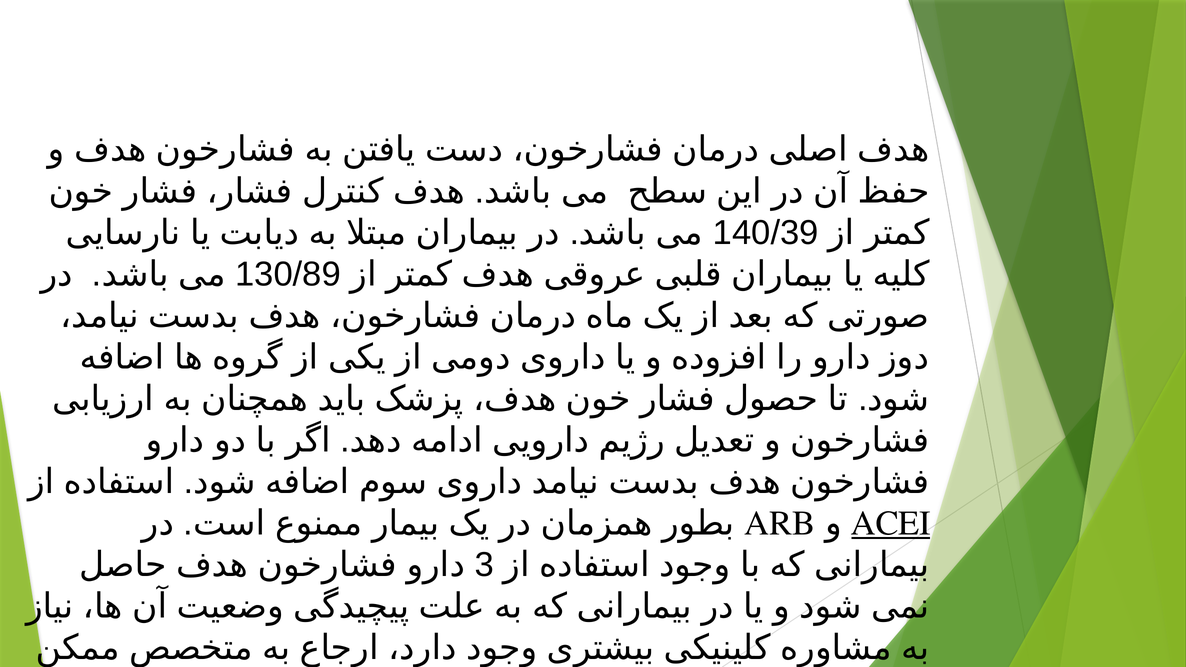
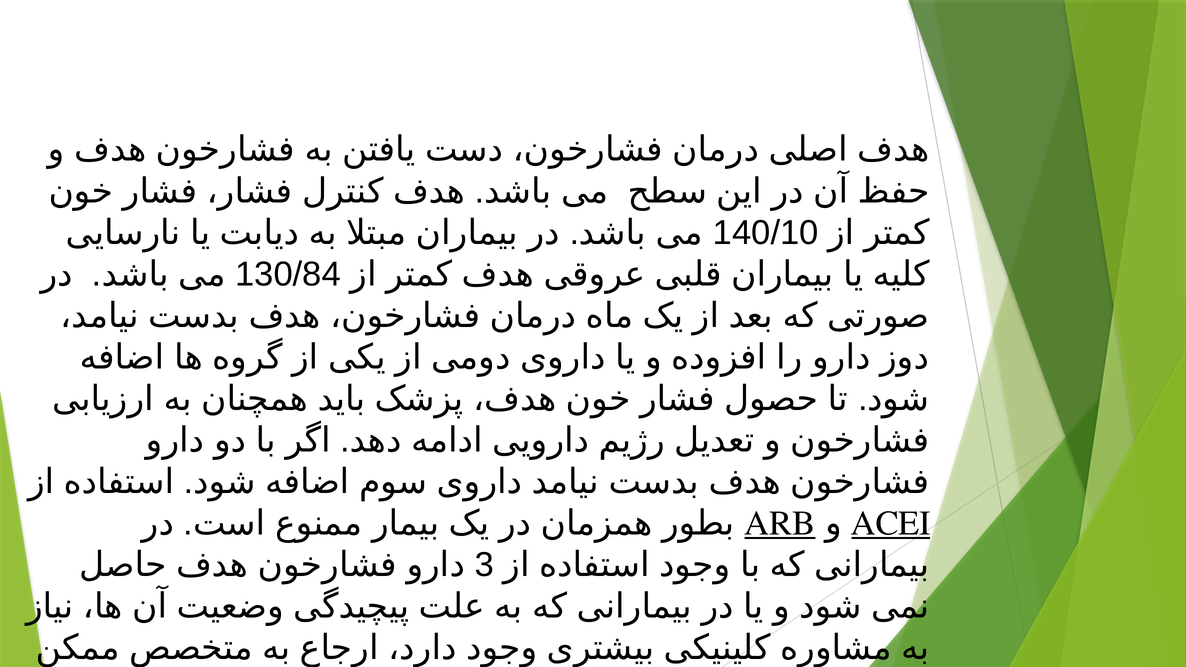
140/39: 140/39 -> 140/10
130/89: 130/89 -> 130/84
ARB underline: none -> present
